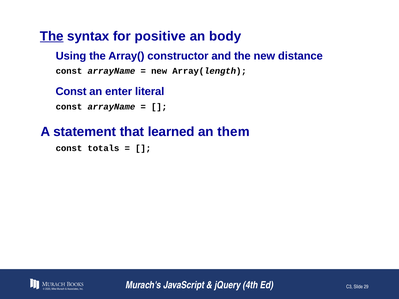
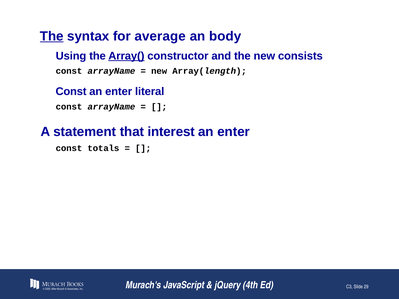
positive: positive -> average
Array( underline: none -> present
distance: distance -> consists
learned: learned -> interest
them at (234, 132): them -> enter
